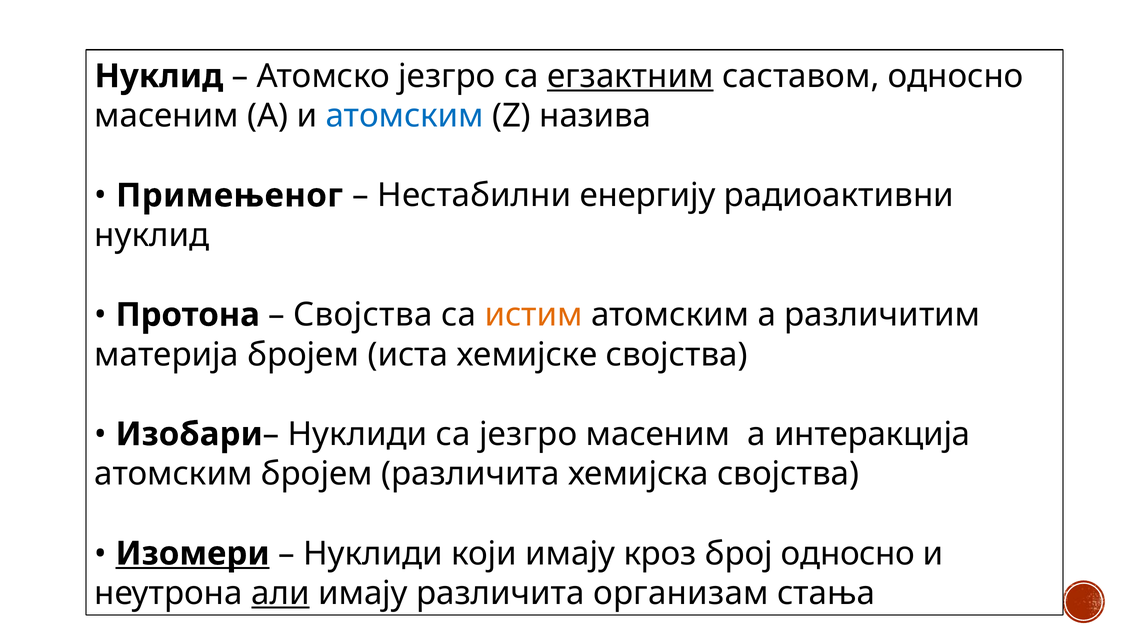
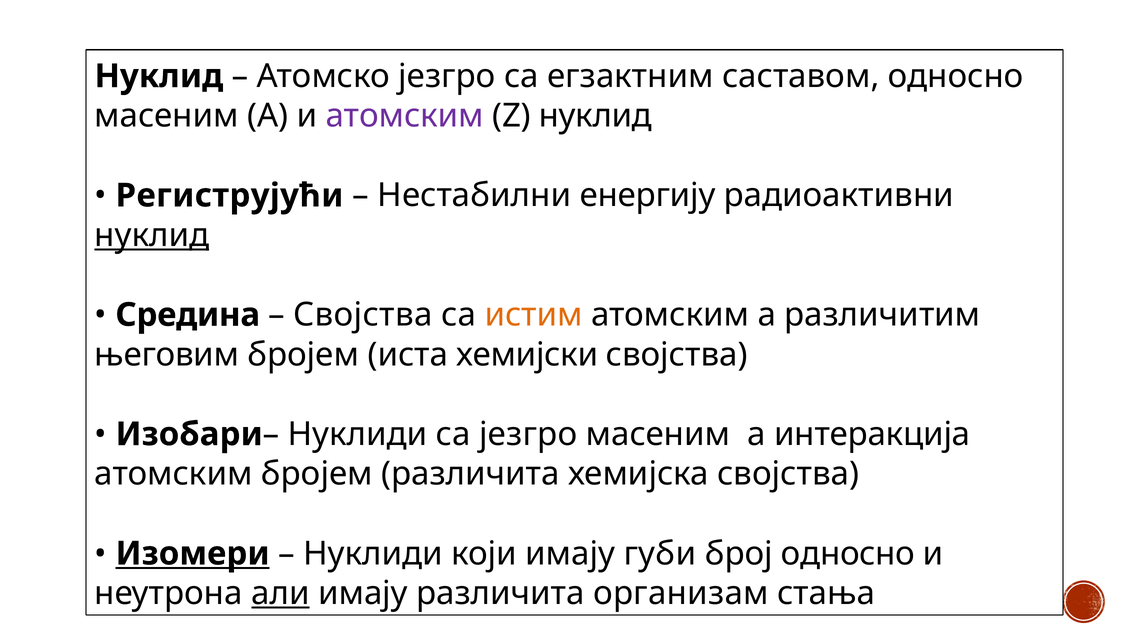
егзактним underline: present -> none
атомским at (405, 116) colour: blue -> purple
Z назива: назива -> нуклид
Примењеног: Примењеног -> Региструјући
нуклид at (152, 235) underline: none -> present
Протона: Протона -> Средина
материја: материја -> његовим
хемијске: хемијске -> хемијски
кроз: кроз -> губи
